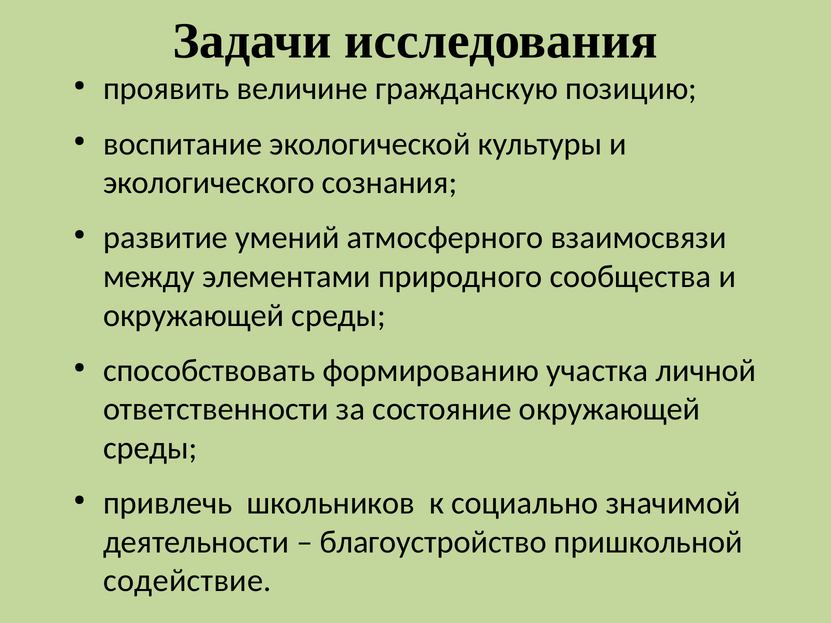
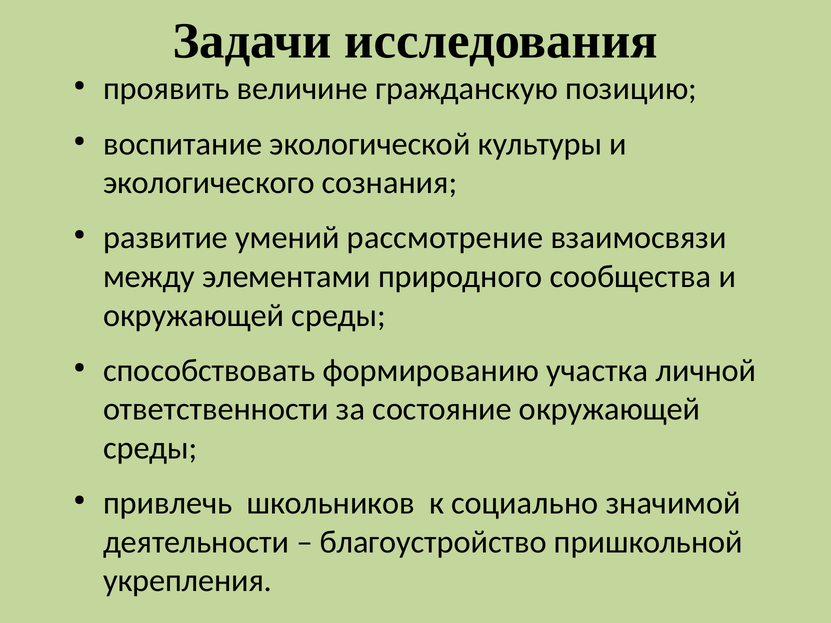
атмосферного: атмосферного -> рассмотрение
содействие: содействие -> укрепления
